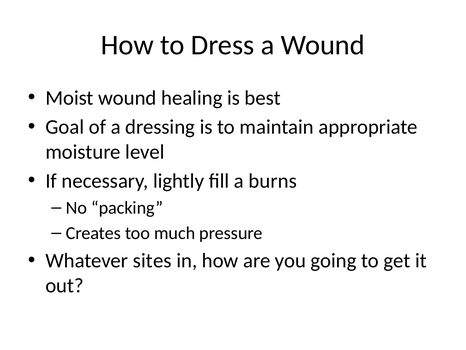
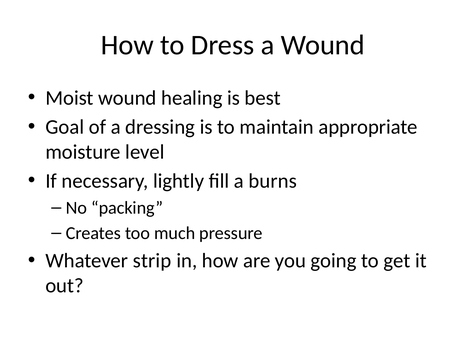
sites: sites -> strip
